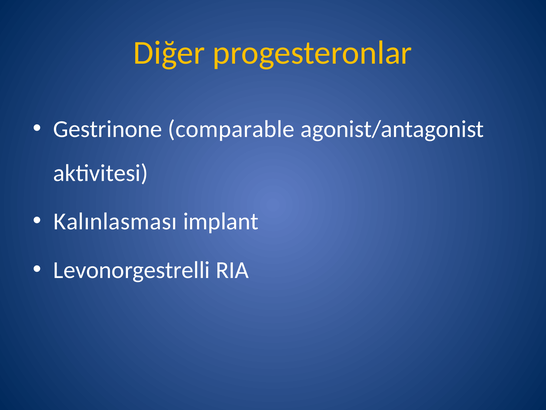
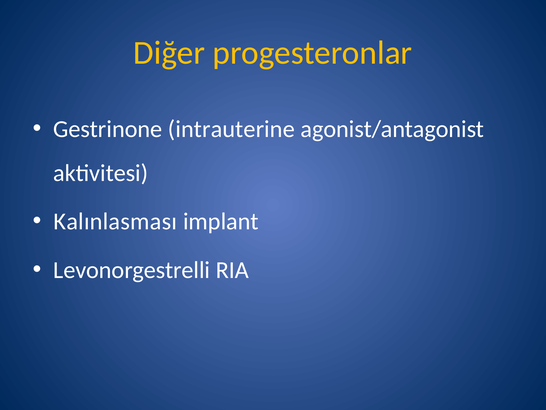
comparable: comparable -> intrauterine
